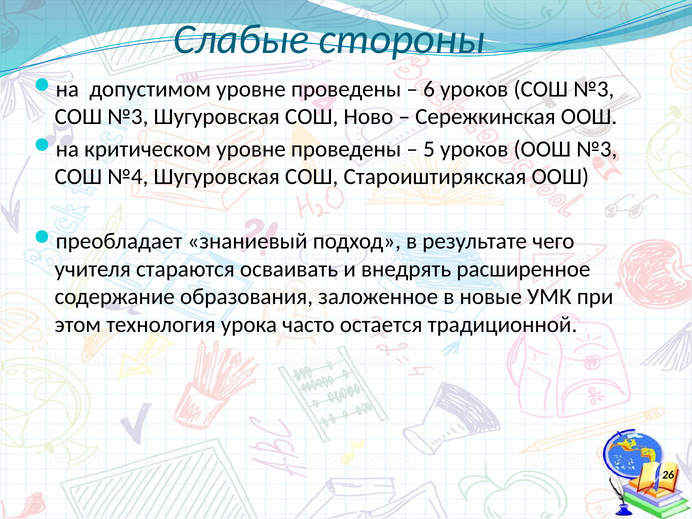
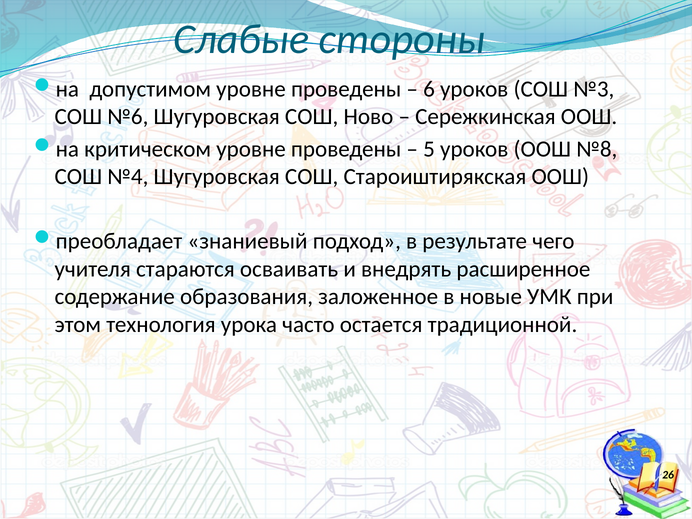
№3 at (128, 117): №3 -> №6
ООШ №3: №3 -> №8
